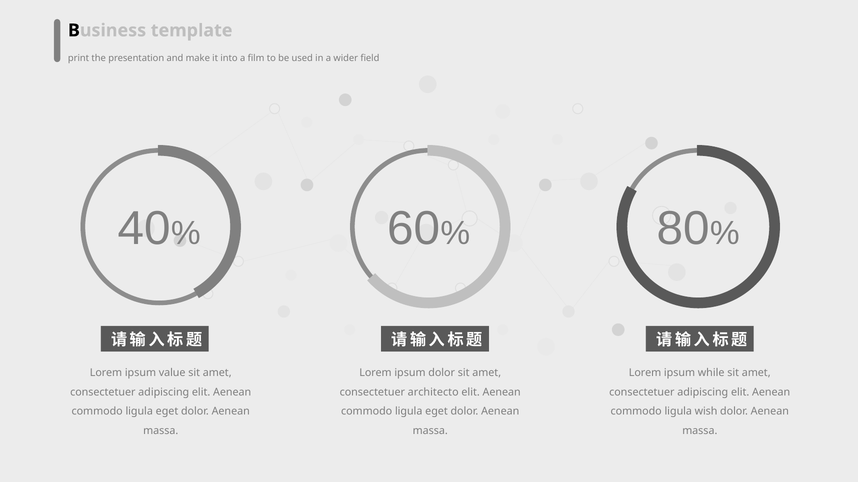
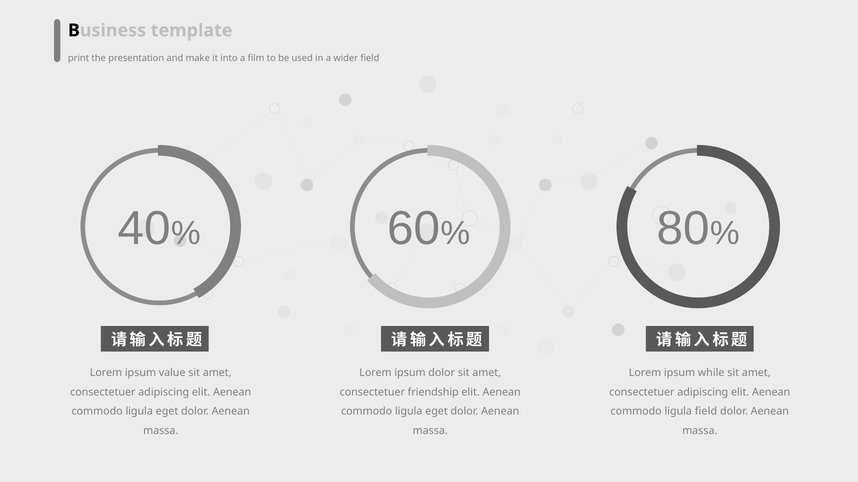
architecto: architecto -> friendship
ligula wish: wish -> field
